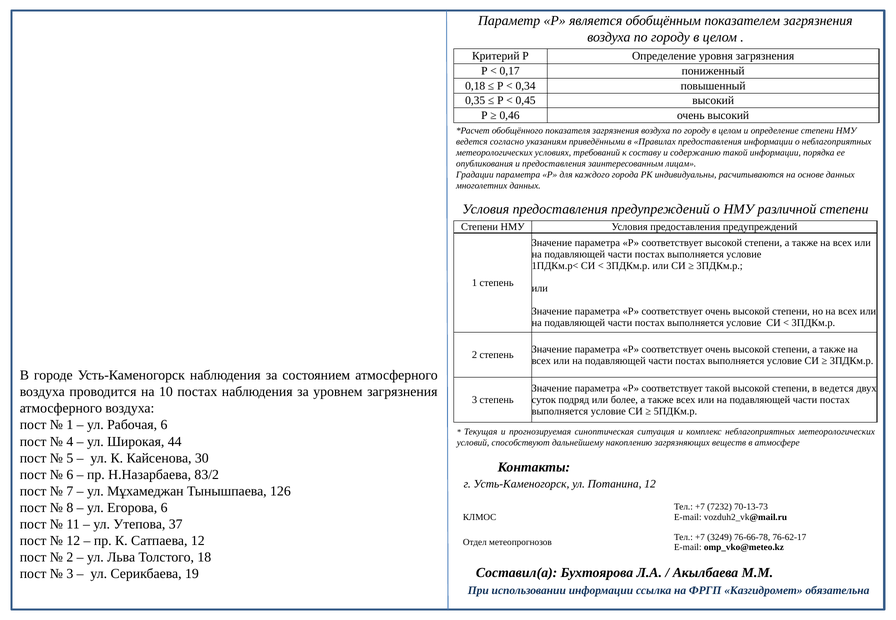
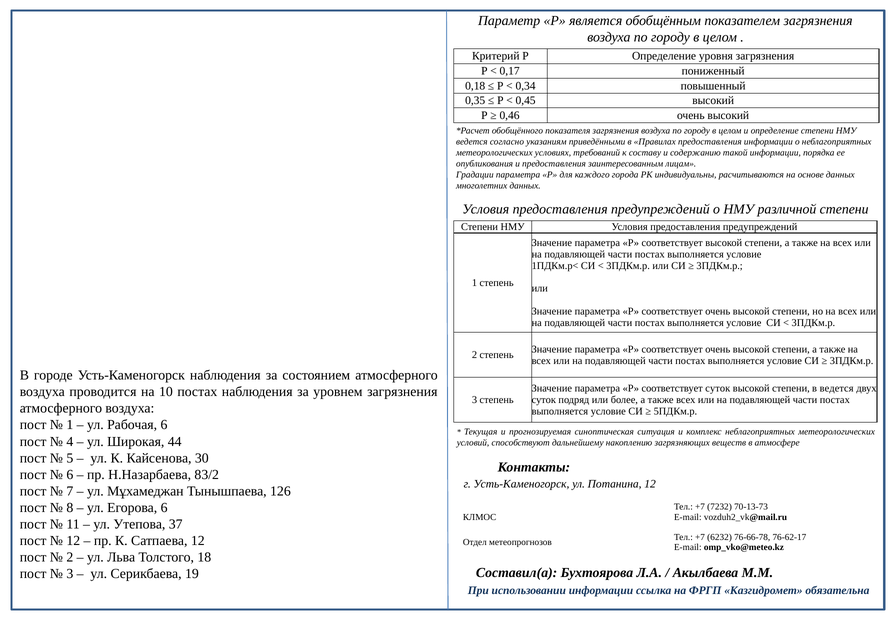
соответствует такой: такой -> суток
3249: 3249 -> 6232
